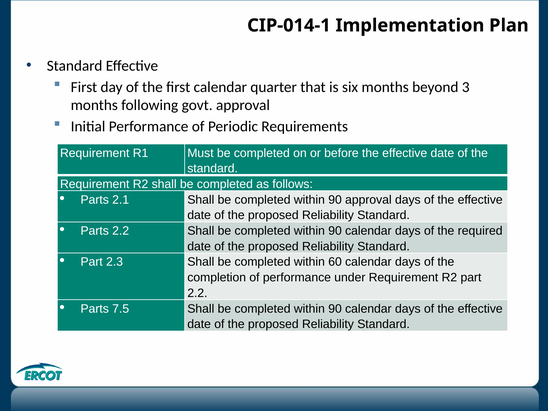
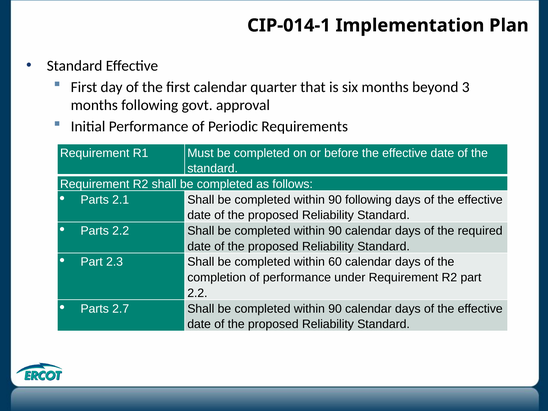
90 approval: approval -> following
7.5: 7.5 -> 2.7
